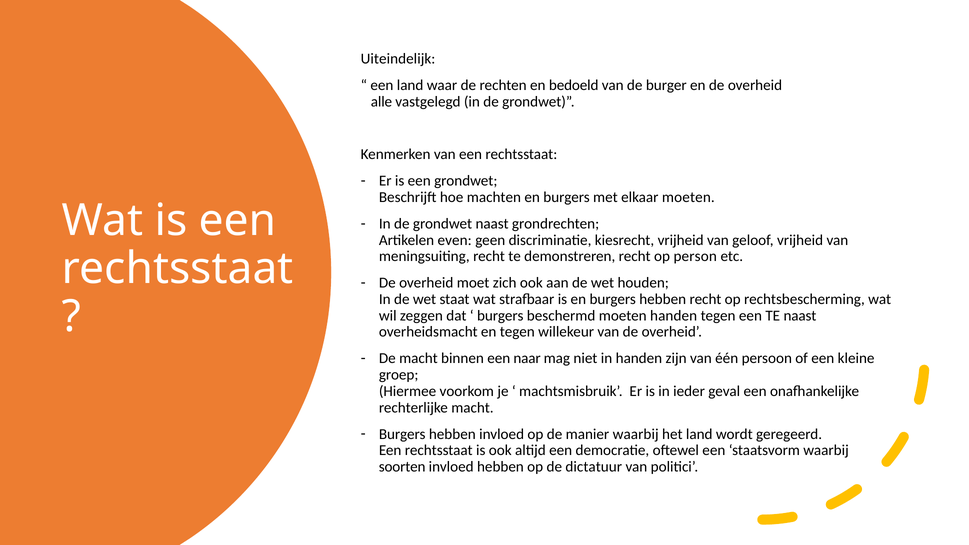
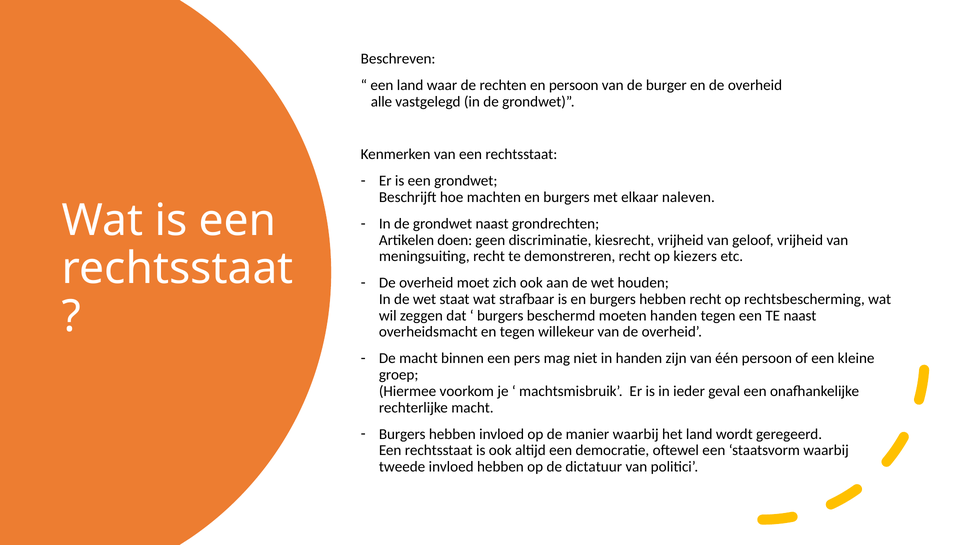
Uiteindelijk: Uiteindelijk -> Beschreven
en bedoeld: bedoeld -> persoon
elkaar moeten: moeten -> naleven
even: even -> doen
person: person -> kiezers
naar: naar -> pers
soorten: soorten -> tweede
